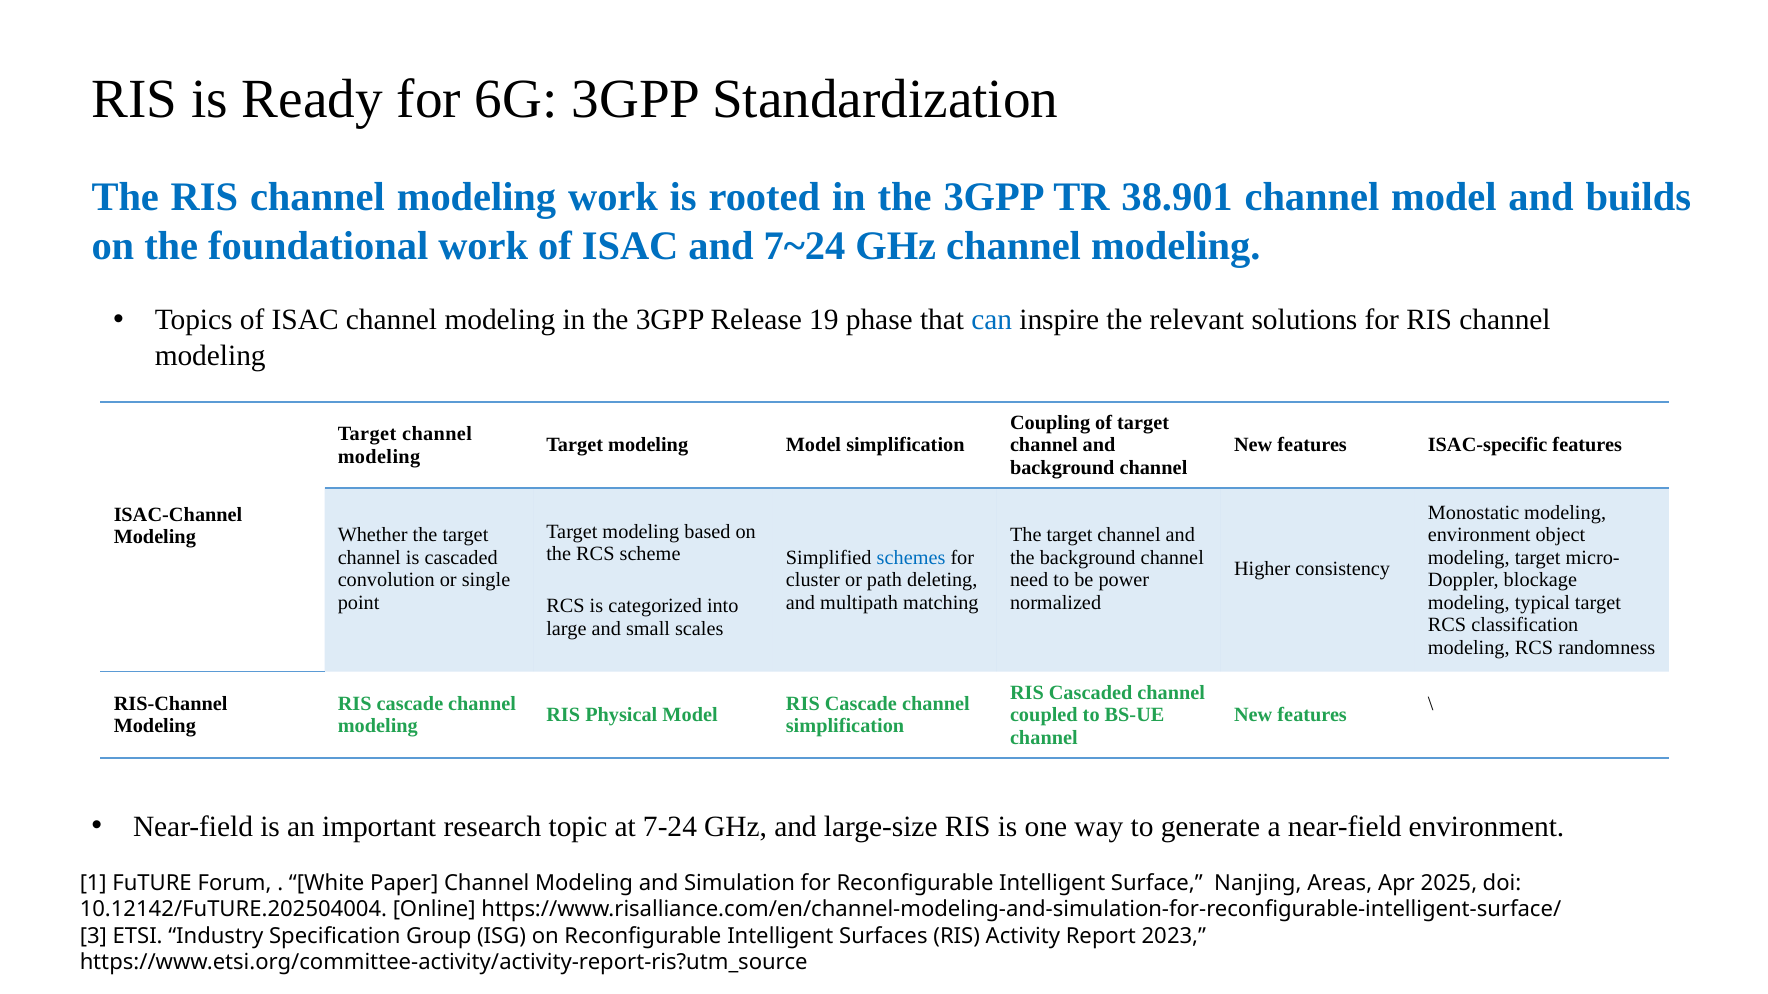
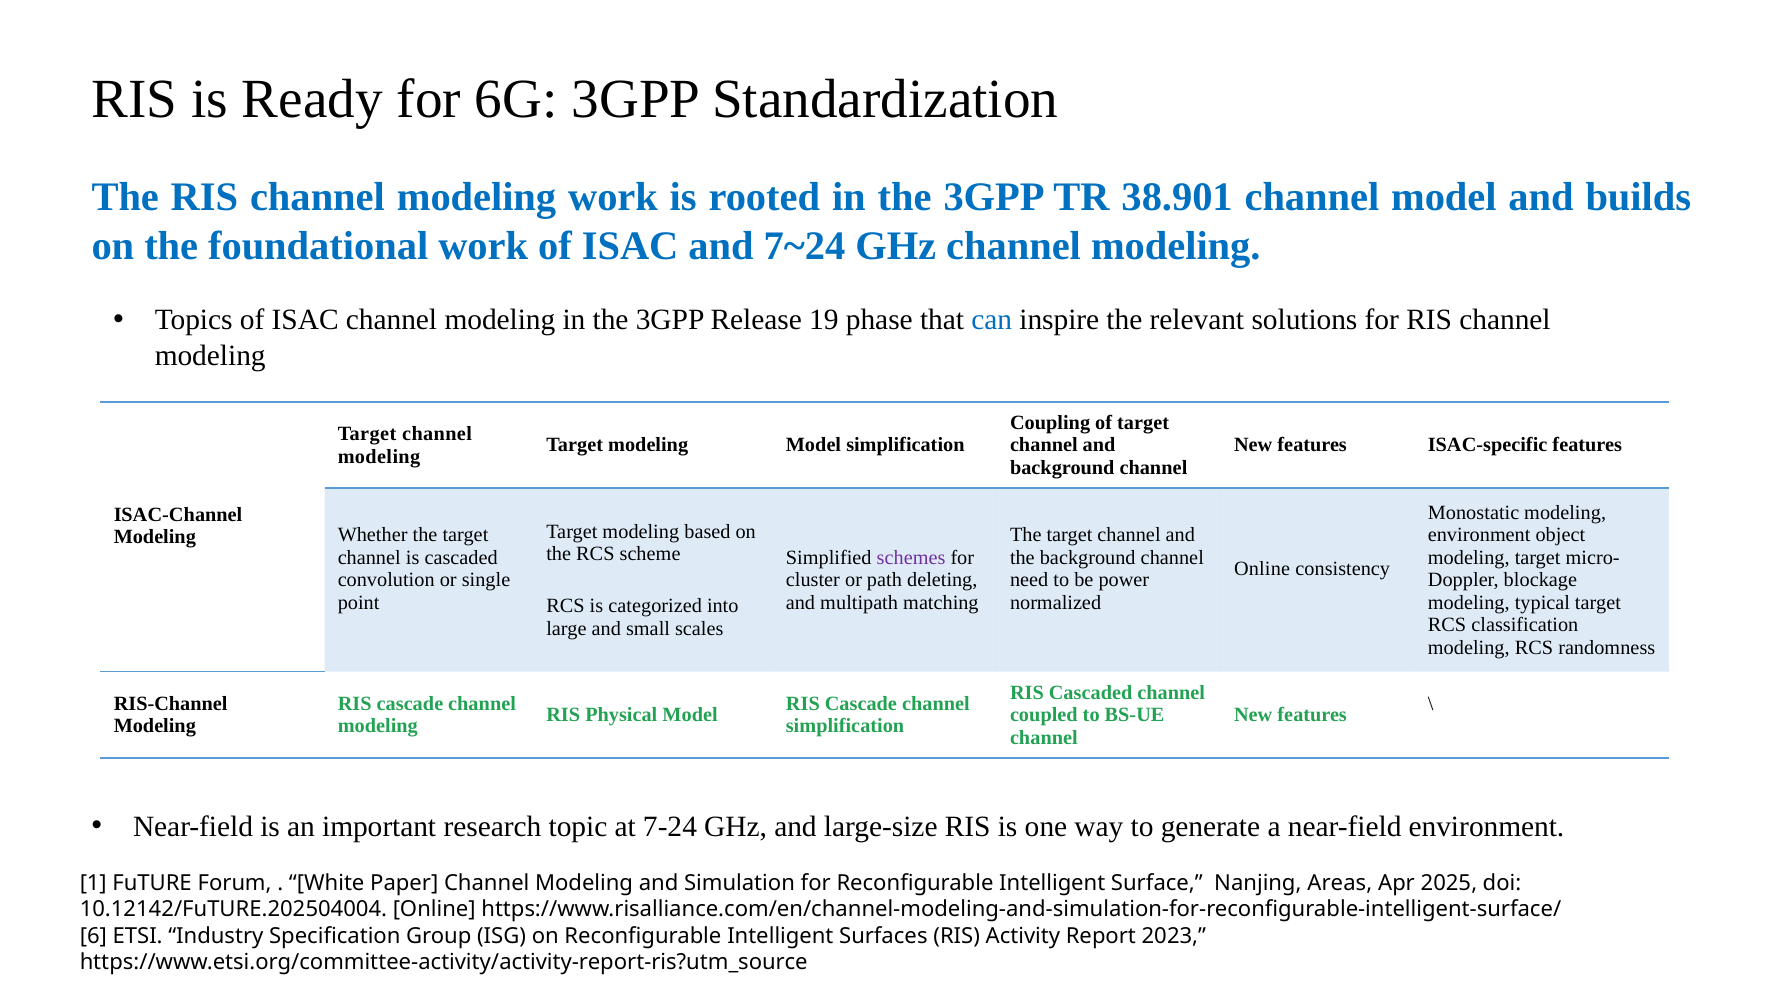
schemes colour: blue -> purple
Higher at (1262, 569): Higher -> Online
3: 3 -> 6
